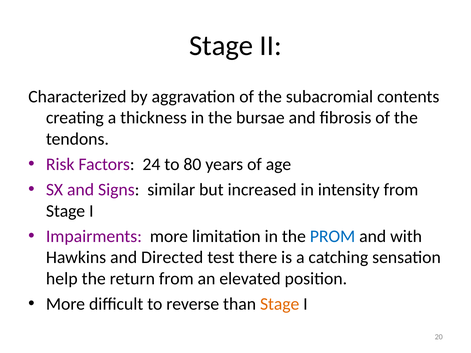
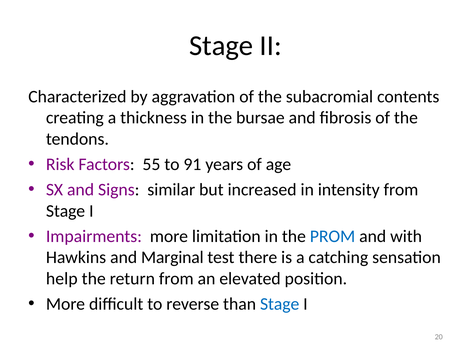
24: 24 -> 55
80: 80 -> 91
Directed: Directed -> Marginal
Stage at (280, 304) colour: orange -> blue
